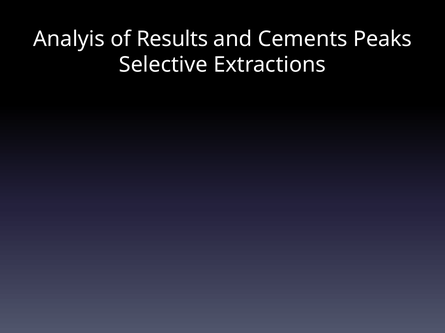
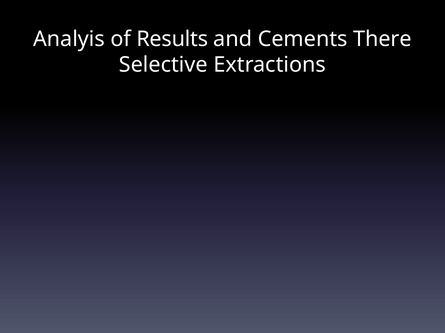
Peaks: Peaks -> There
